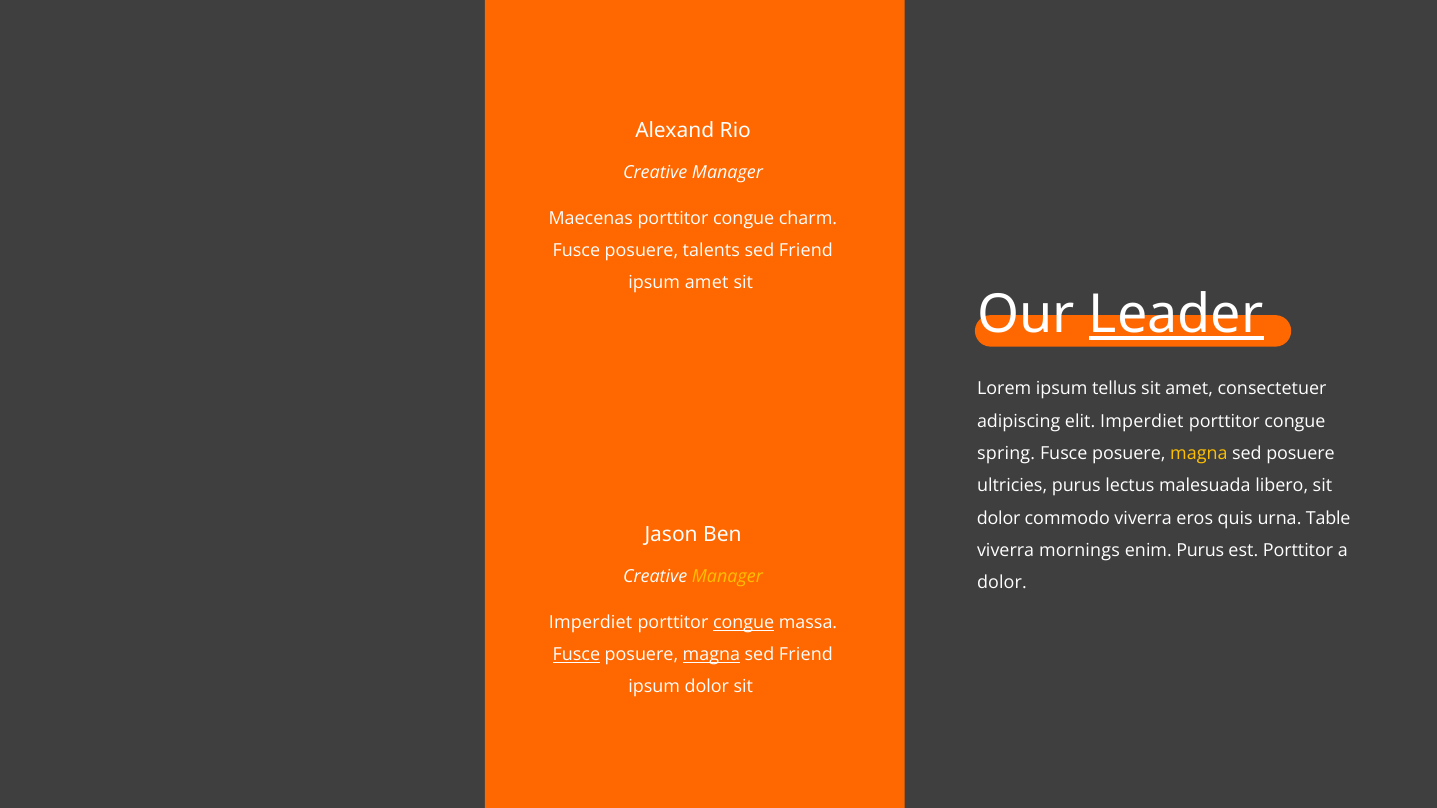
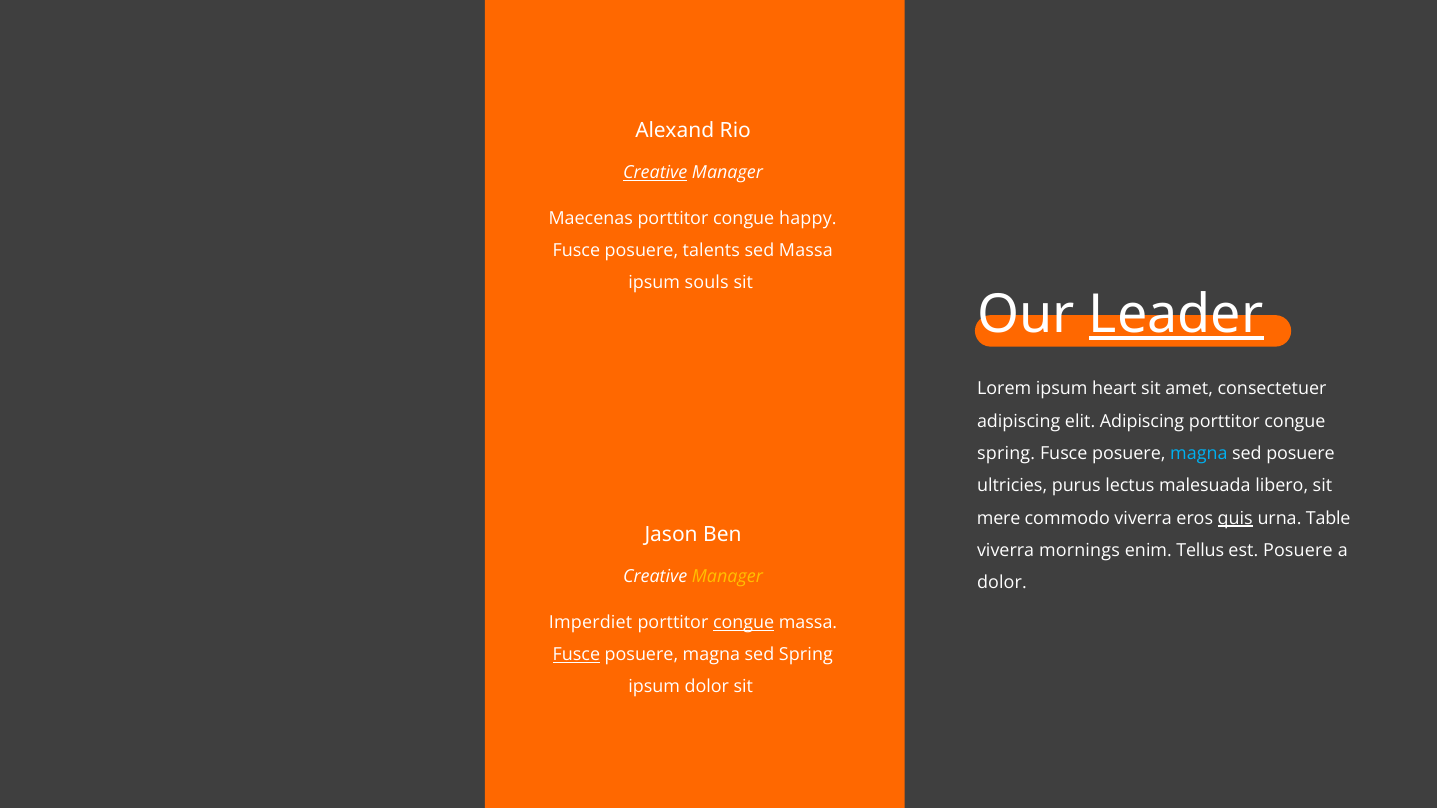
Creative at (655, 172) underline: none -> present
charm: charm -> happy
Friend at (806, 251): Friend -> Massa
ipsum amet: amet -> souls
tellus: tellus -> heart
elit Imperdiet: Imperdiet -> Adipiscing
magna at (1199, 454) colour: yellow -> light blue
dolor at (999, 518): dolor -> mere
quis underline: none -> present
enim Purus: Purus -> Tellus
est Porttitor: Porttitor -> Posuere
magna at (711, 655) underline: present -> none
Friend at (806, 655): Friend -> Spring
